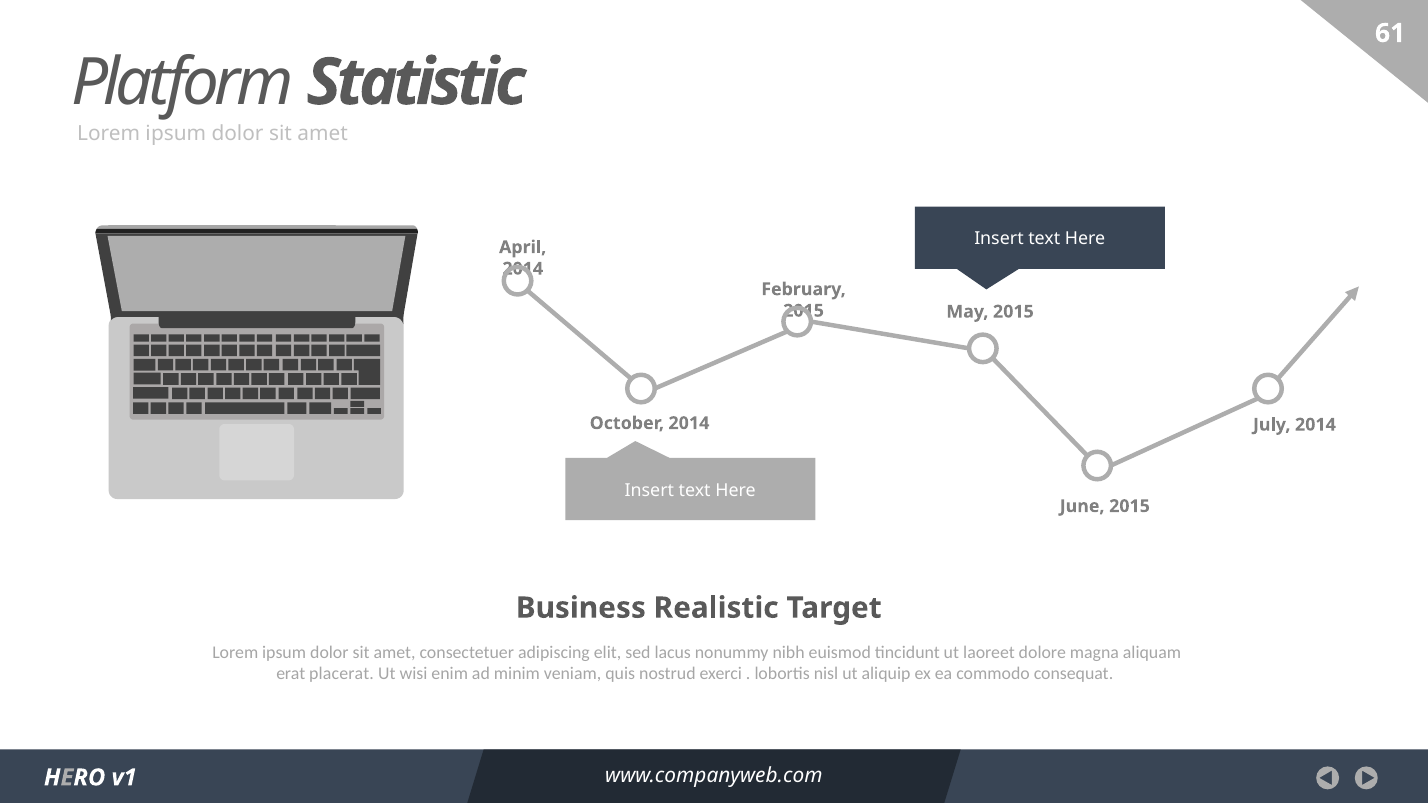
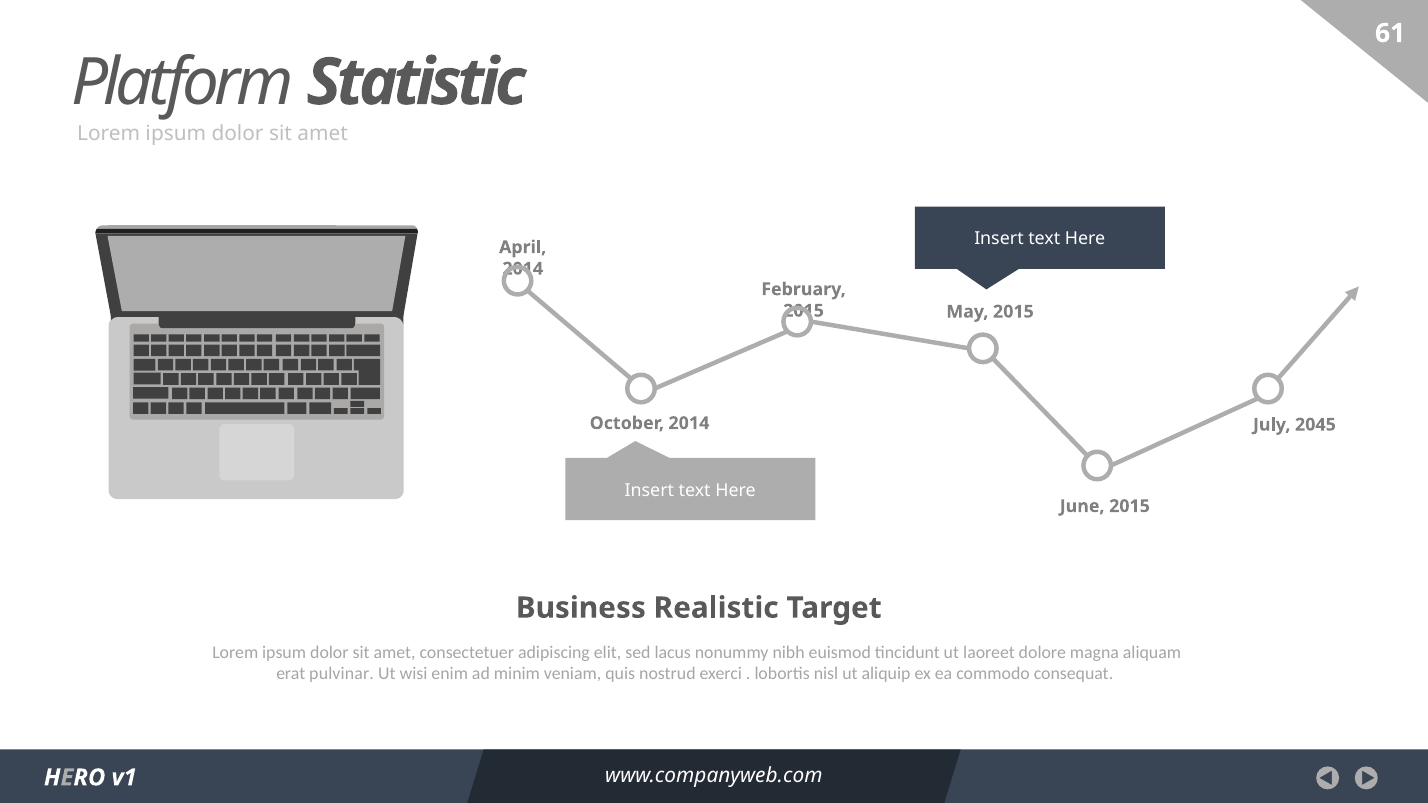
2014 at (1315, 425): 2014 -> 2045
placerat: placerat -> pulvinar
